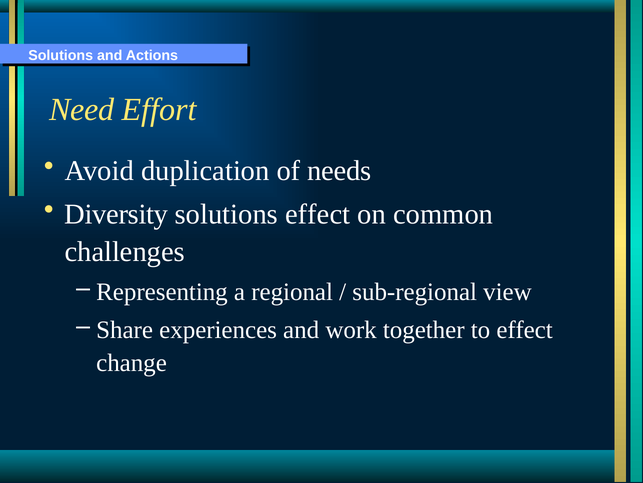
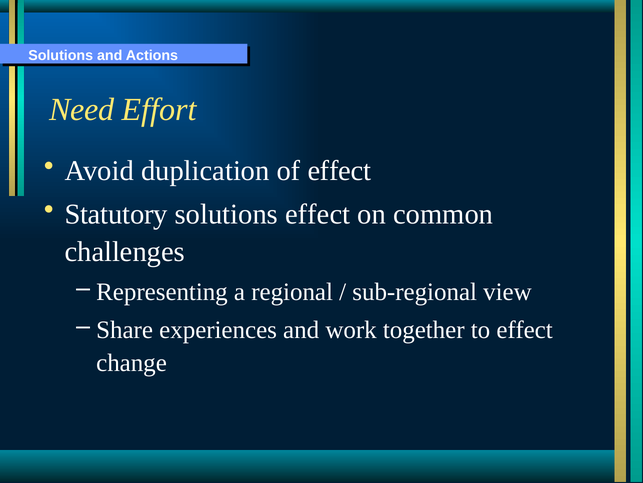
of needs: needs -> effect
Diversity: Diversity -> Statutory
